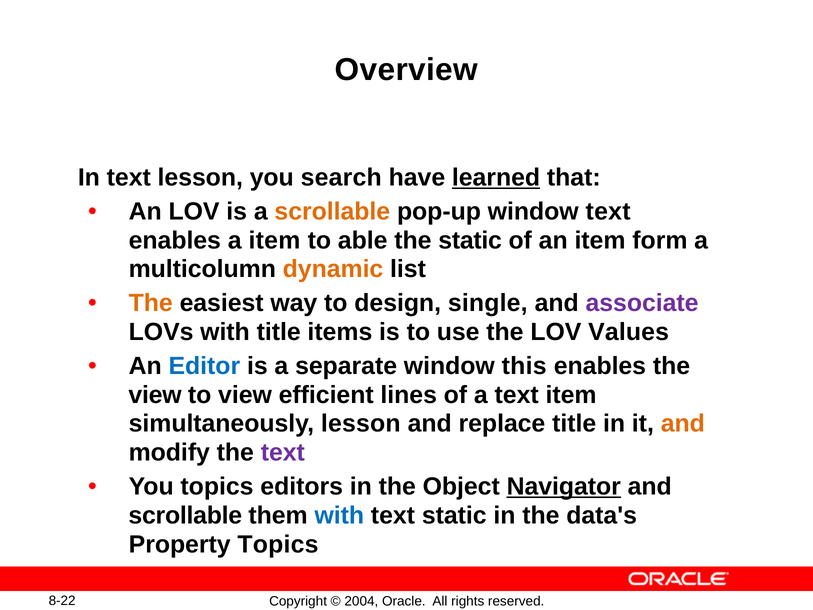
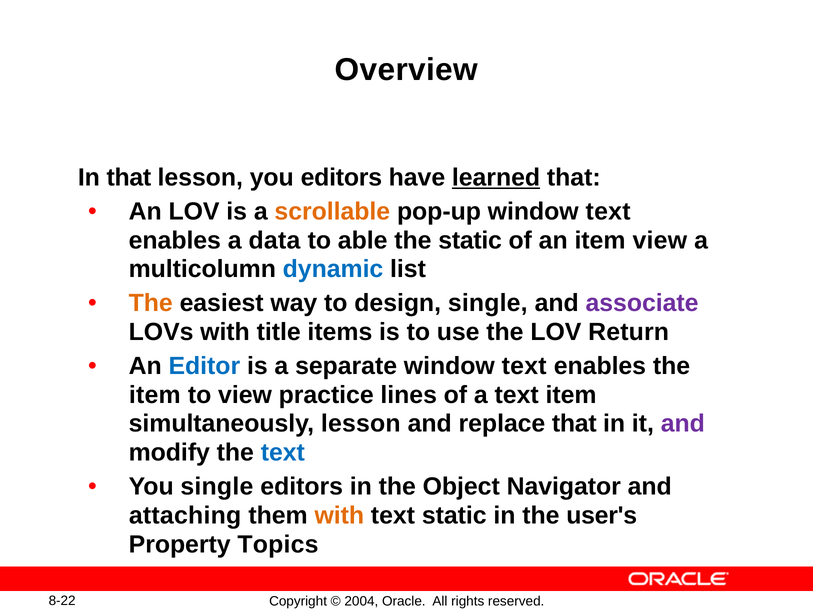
In text: text -> that
you search: search -> editors
a item: item -> data
item form: form -> view
dynamic colour: orange -> blue
Values: Values -> Return
separate window this: this -> text
view at (155, 395): view -> item
efficient: efficient -> practice
replace title: title -> that
and at (683, 424) colour: orange -> purple
text at (283, 453) colour: purple -> blue
You topics: topics -> single
Navigator underline: present -> none
scrollable at (185, 515): scrollable -> attaching
with at (339, 515) colour: blue -> orange
data's: data's -> user's
